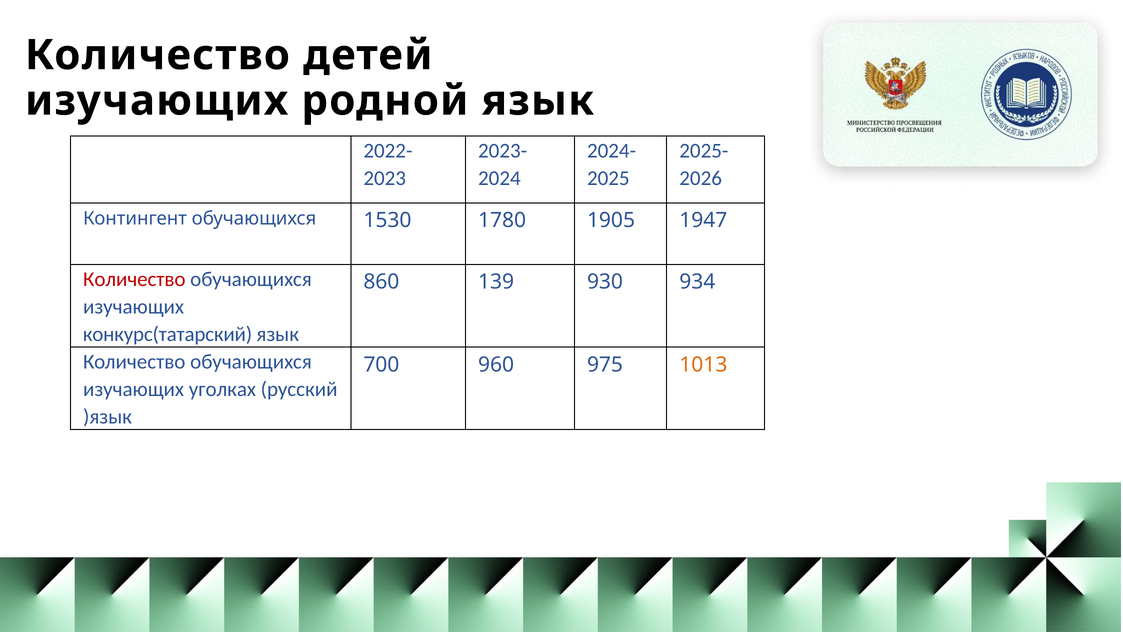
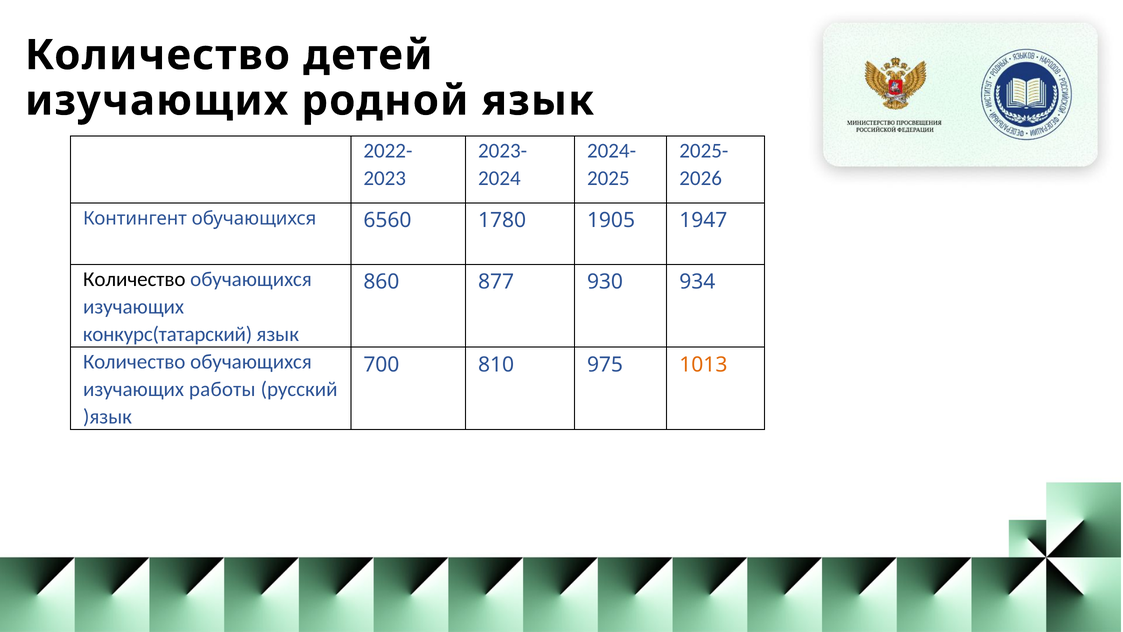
1530: 1530 -> 6560
Количество at (134, 279) colour: red -> black
139: 139 -> 877
960: 960 -> 810
уголках: уголках -> работы
